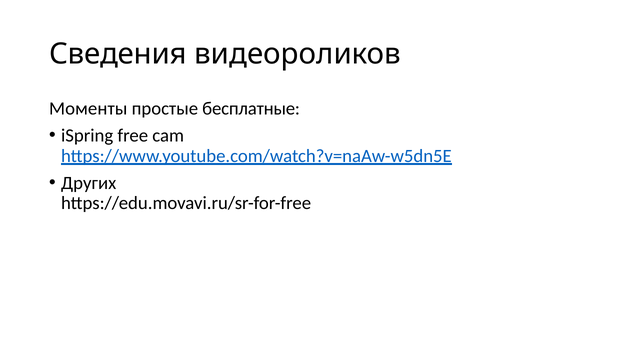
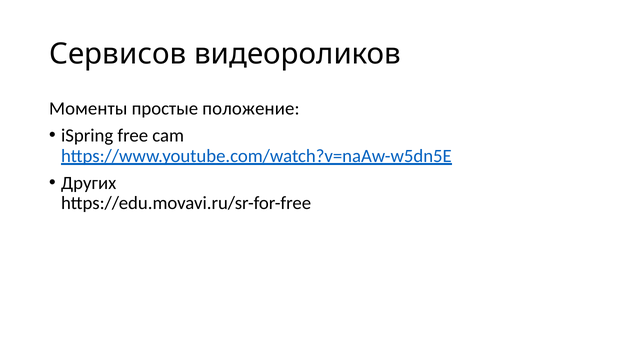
Сведения: Сведения -> Сервисов
бесплатные: бесплатные -> положение
